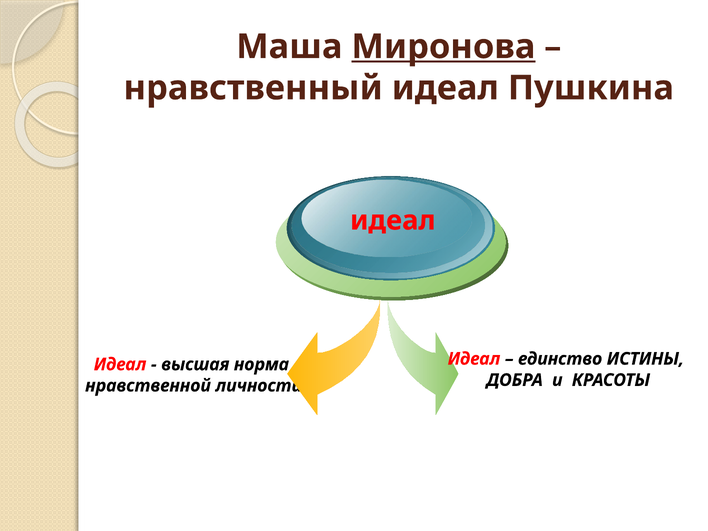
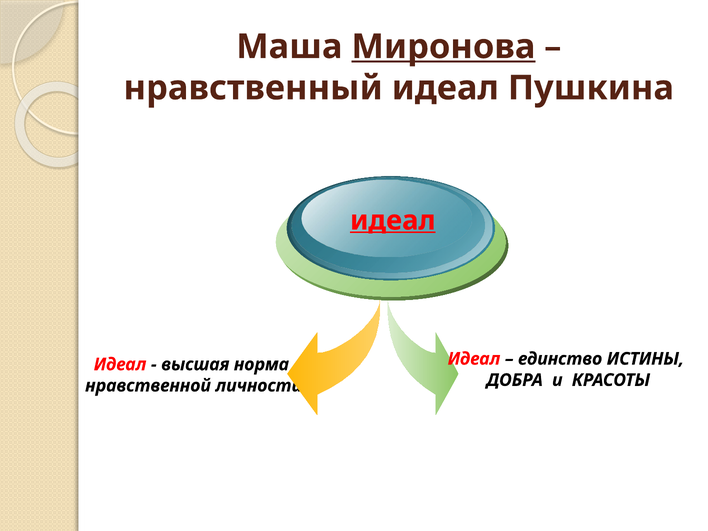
идеал at (393, 221) underline: none -> present
